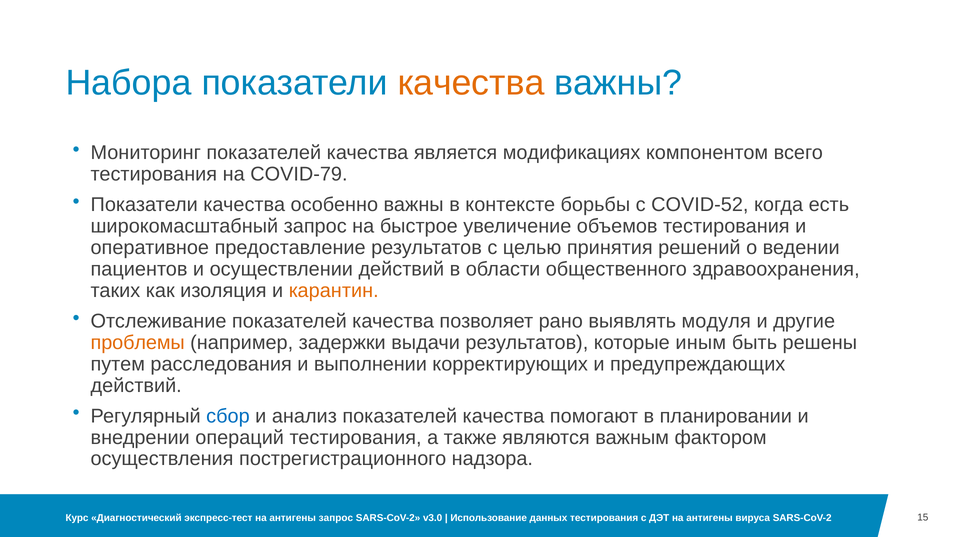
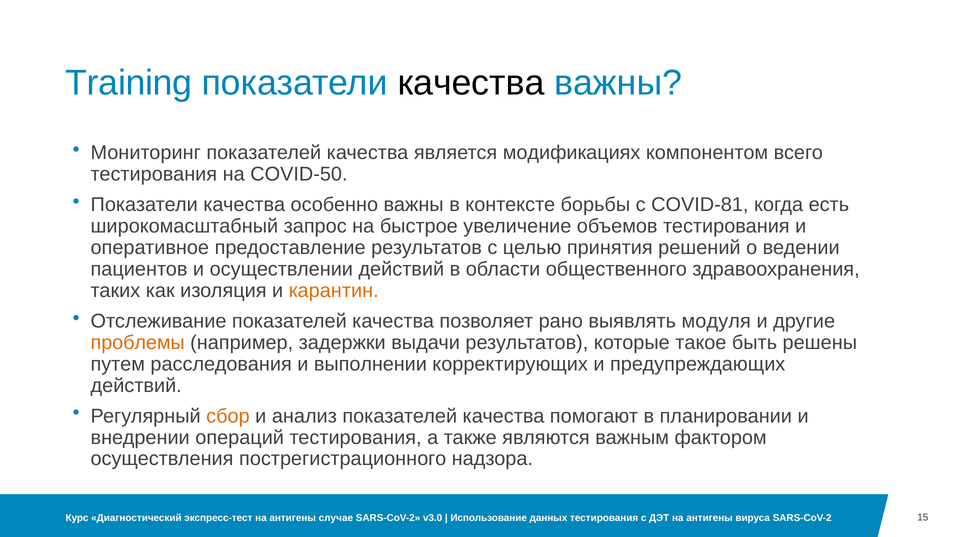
Набора: Набора -> Training
качества at (471, 83) colour: orange -> black
COVID-79: COVID-79 -> COVID-50
COVID-52: COVID-52 -> COVID-81
иным: иным -> такое
сбор colour: blue -> orange
антигены запрос: запрос -> случае
